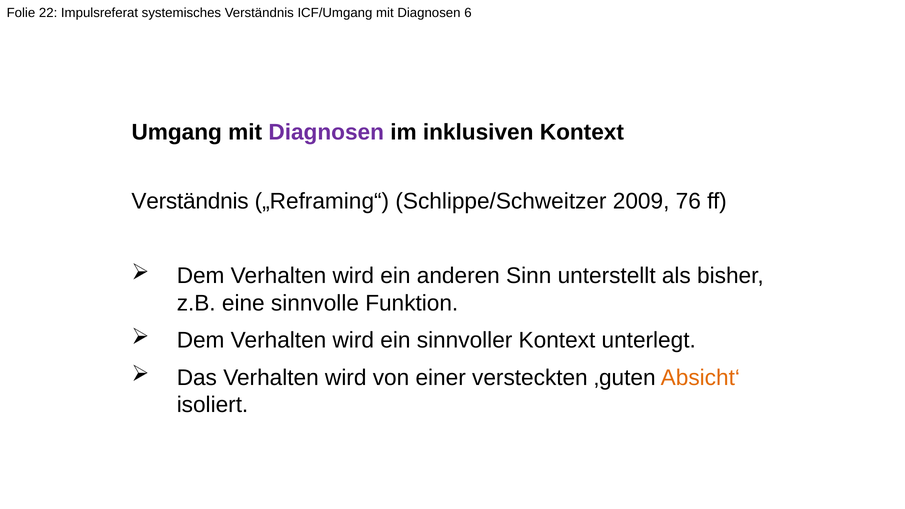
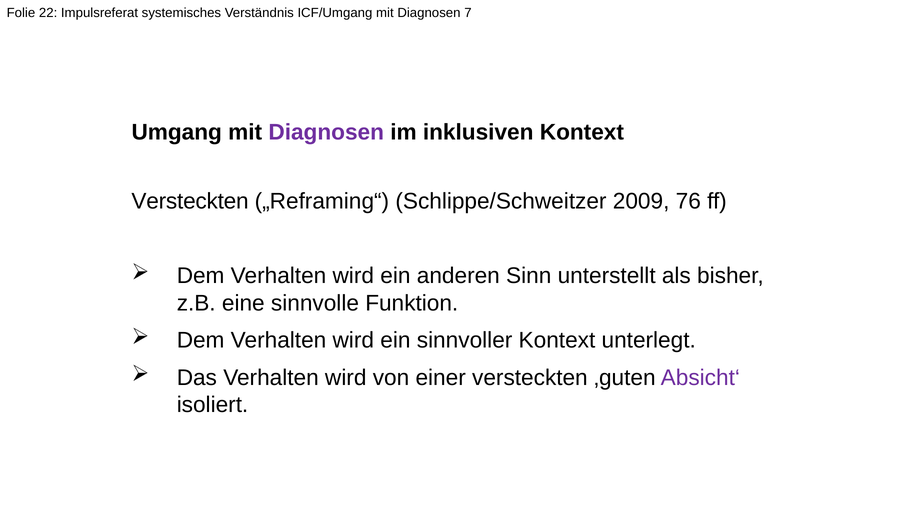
6: 6 -> 7
Verständnis at (190, 201): Verständnis -> Versteckten
Absicht‘ colour: orange -> purple
